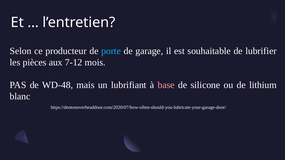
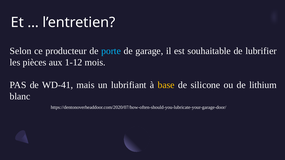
7-12: 7-12 -> 1-12
WD-48: WD-48 -> WD-41
base colour: pink -> yellow
